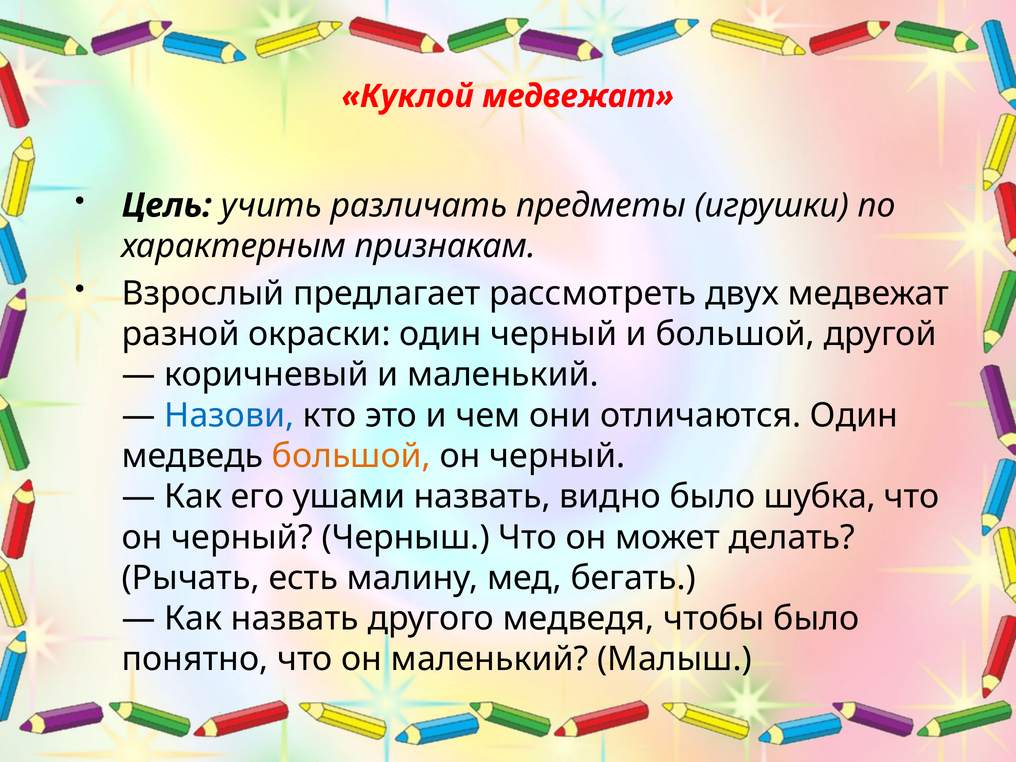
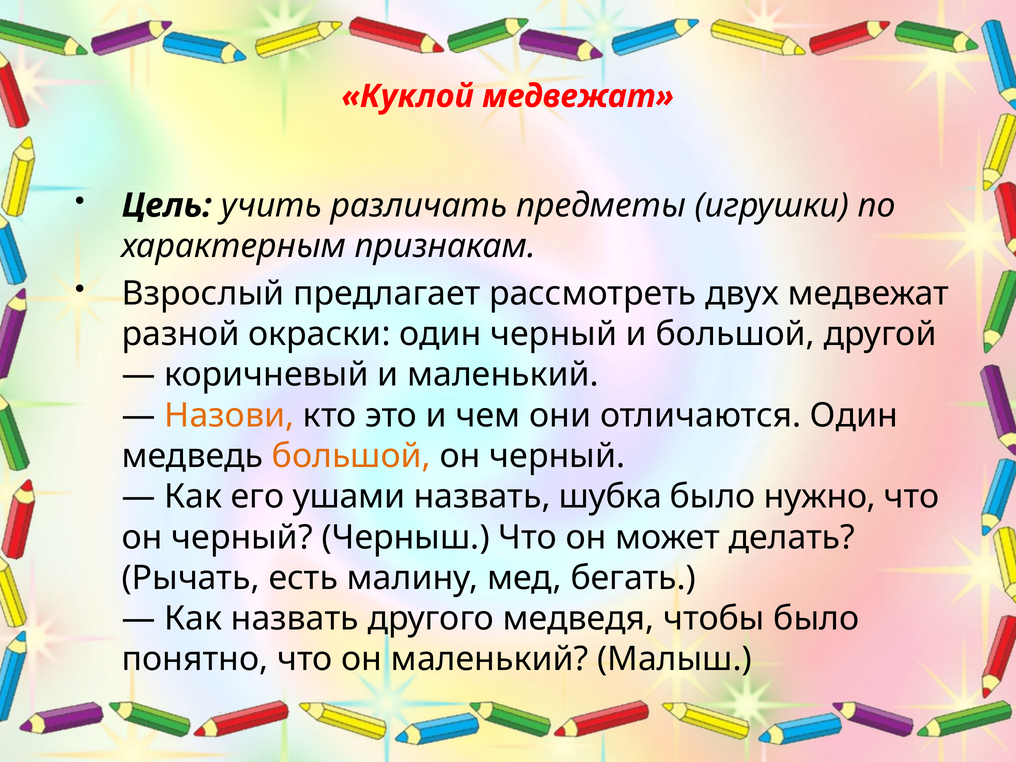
Назови colour: blue -> orange
видно: видно -> шубка
шубка: шубка -> нужно
